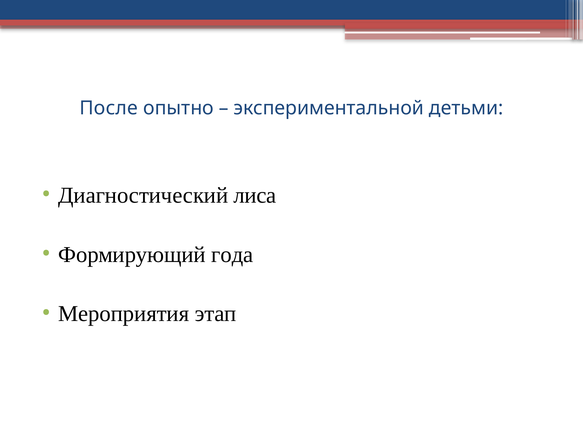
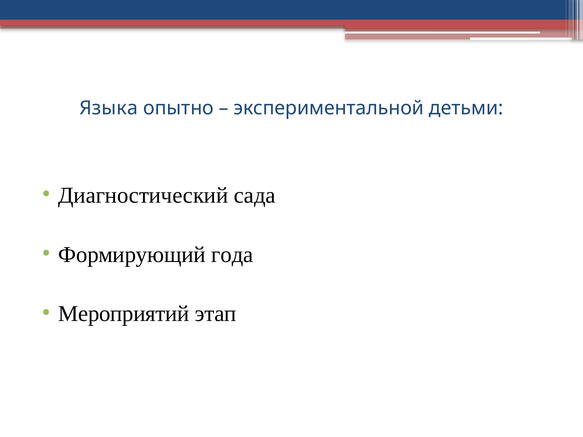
После: После -> Языка
лиса: лиса -> сада
Мероприятия: Мероприятия -> Мероприятий
